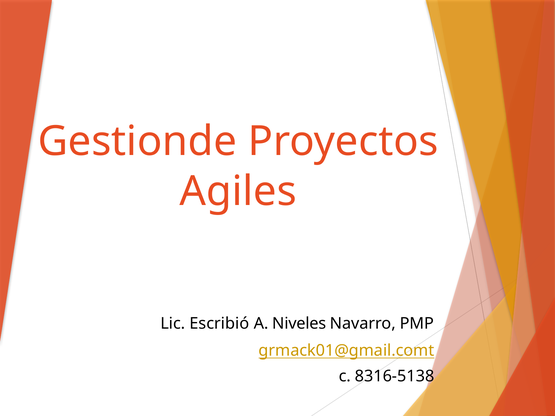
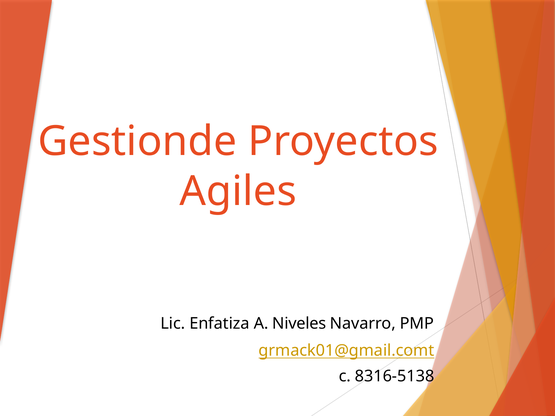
Escribió: Escribió -> Enfatiza
